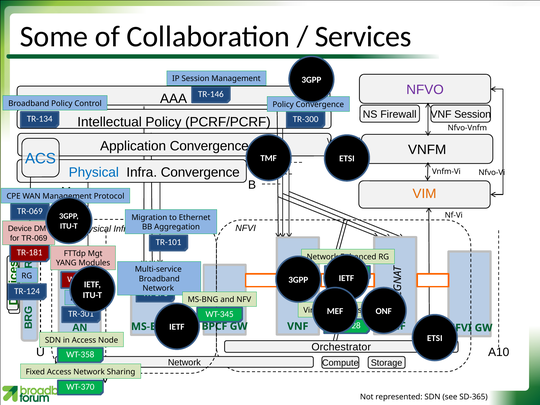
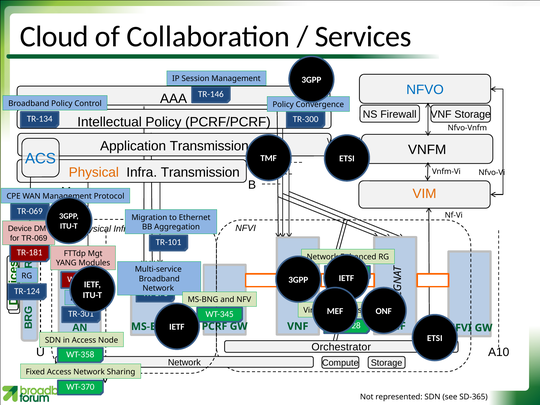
Some: Some -> Cloud
NFVO colour: purple -> blue
VNF Session: Session -> Storage
Application Convergence: Convergence -> Transmission
Physical at (94, 172) colour: blue -> orange
Infra Convergence: Convergence -> Transmission
BPCF: BPCF -> PCRF
